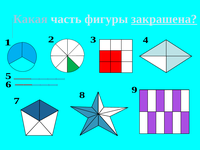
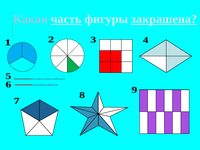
часть underline: none -> present
